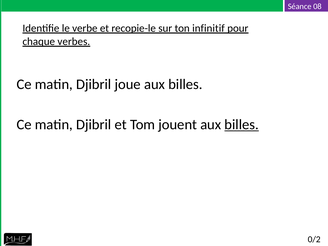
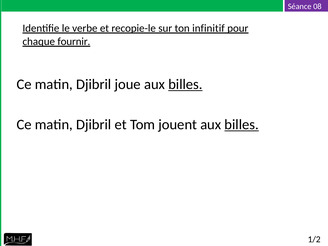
verbes: verbes -> fournir
billes at (185, 84) underline: none -> present
0/2: 0/2 -> 1/2
